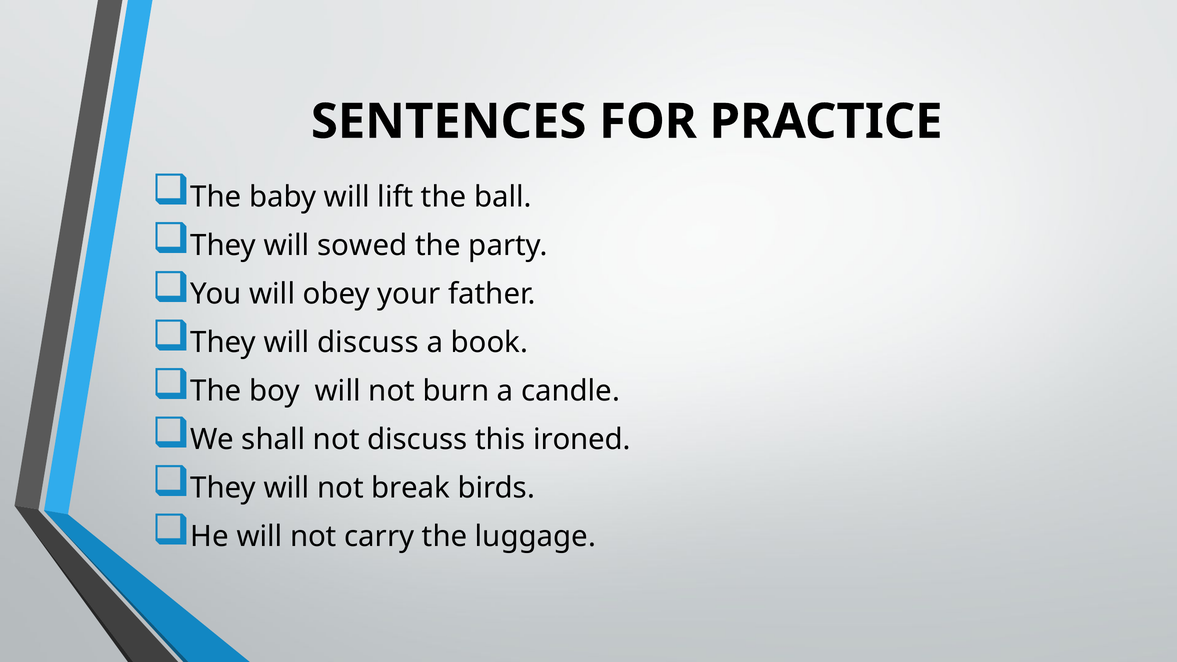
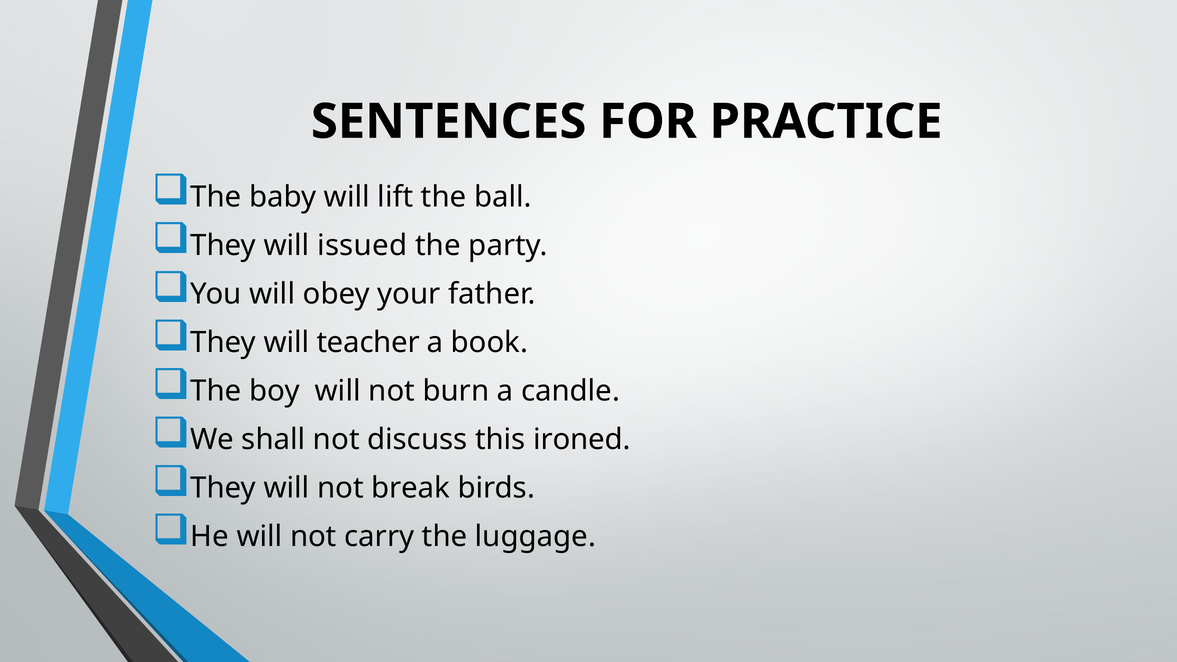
sowed: sowed -> issued
will discuss: discuss -> teacher
